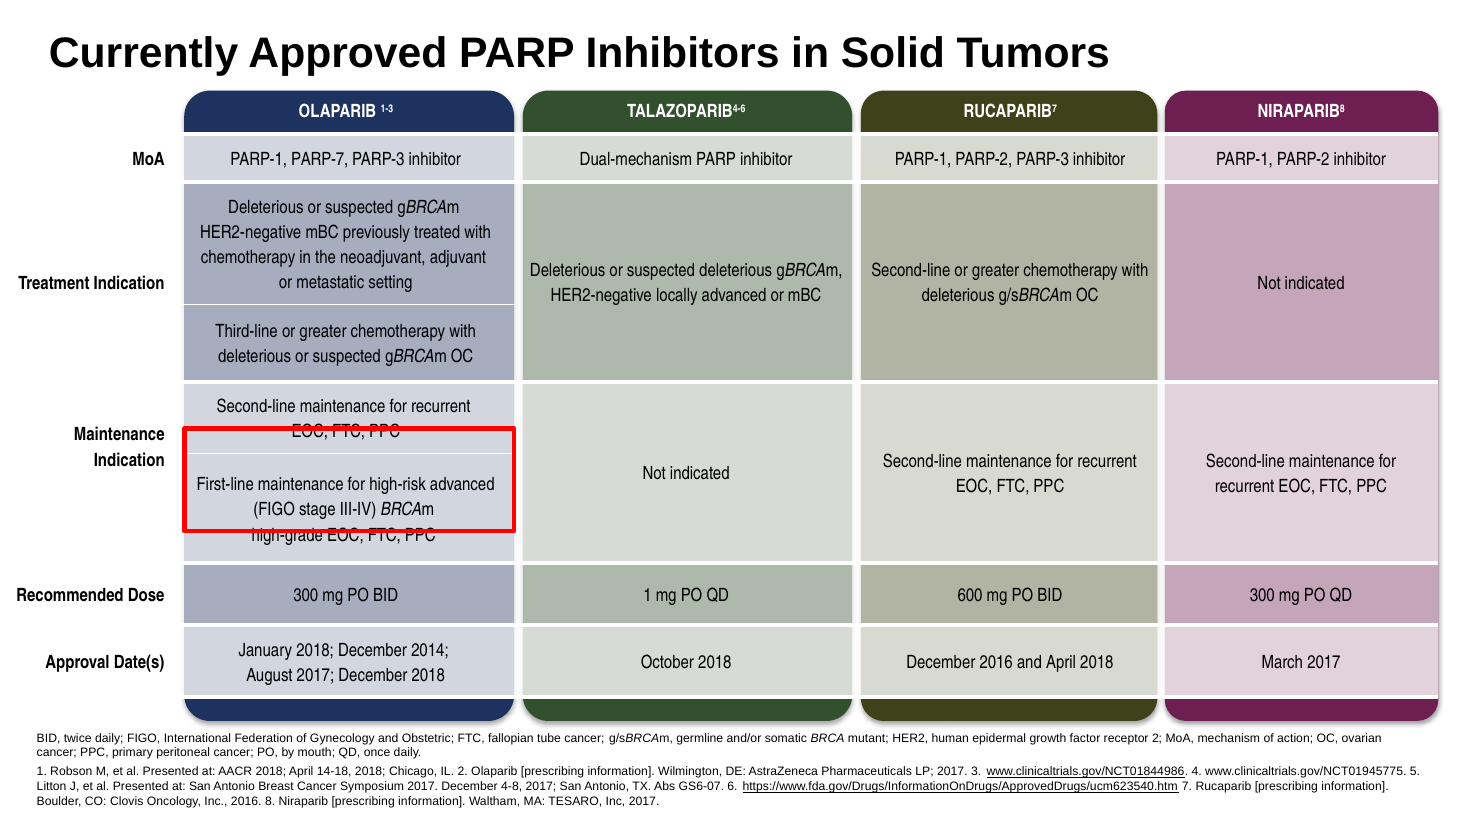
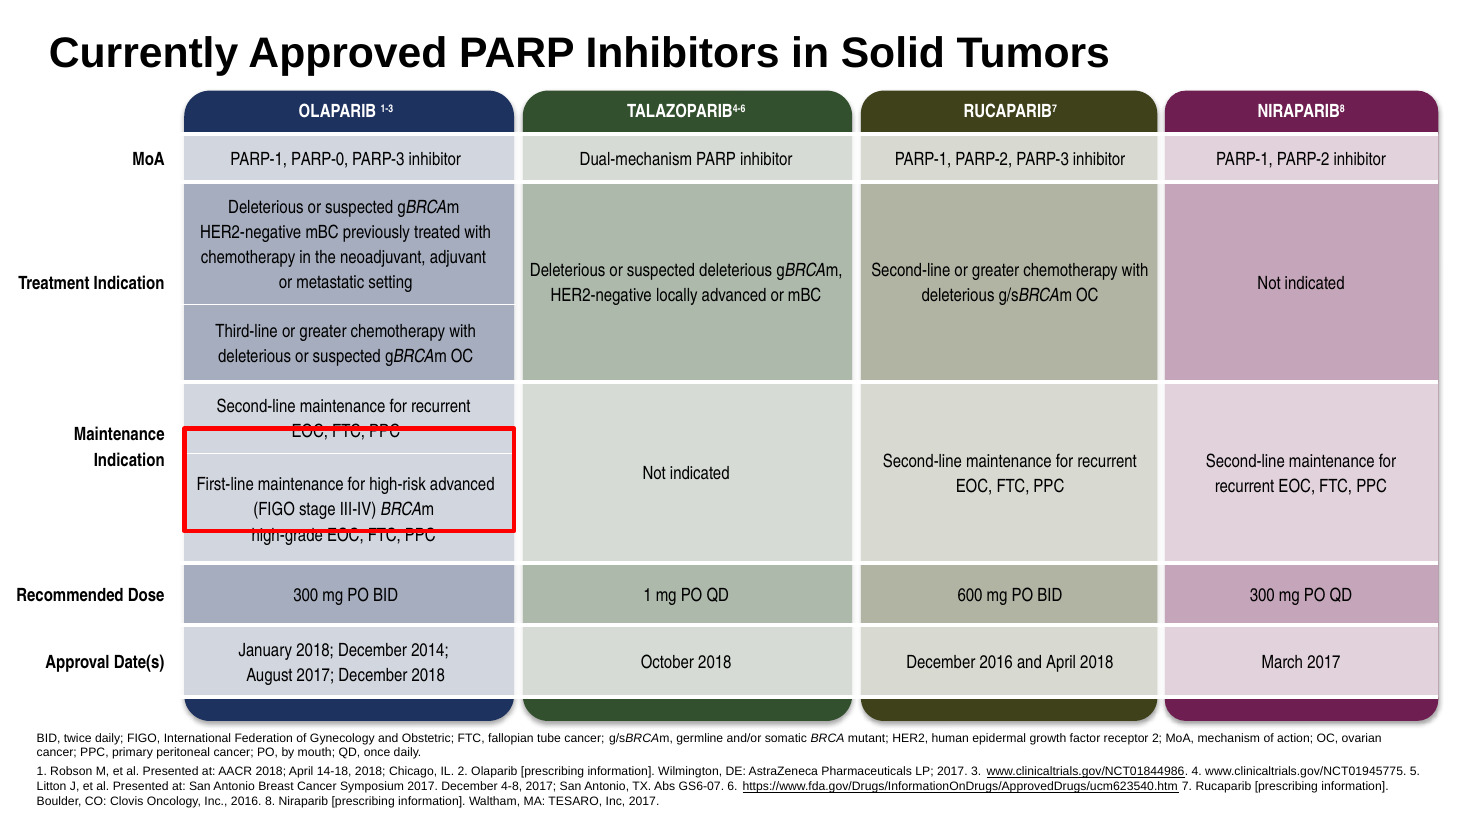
PARP-7: PARP-7 -> PARP-0
